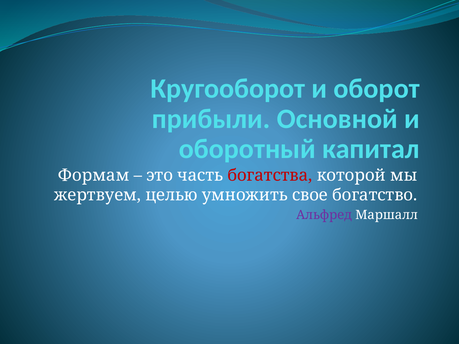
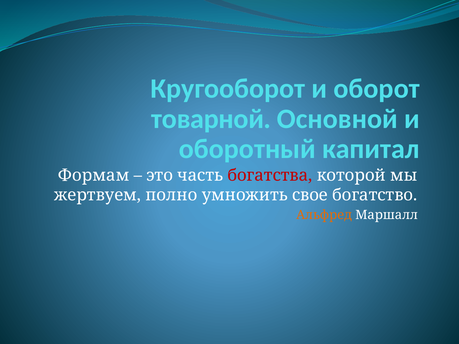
прибыли: прибыли -> товарной
целью: целью -> полно
Альфред colour: purple -> orange
